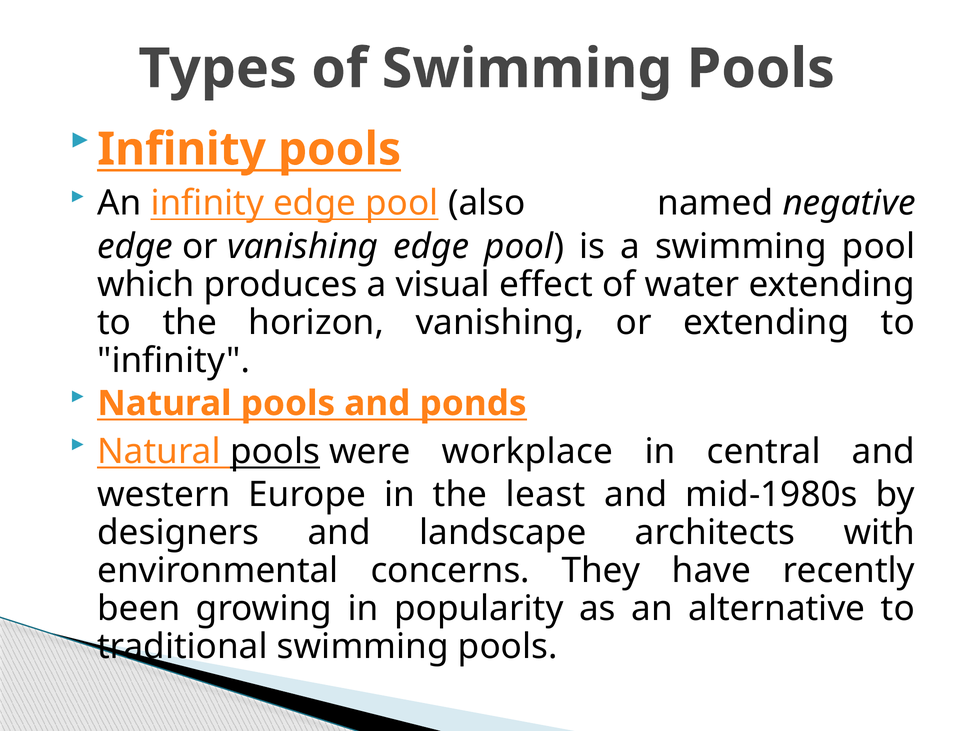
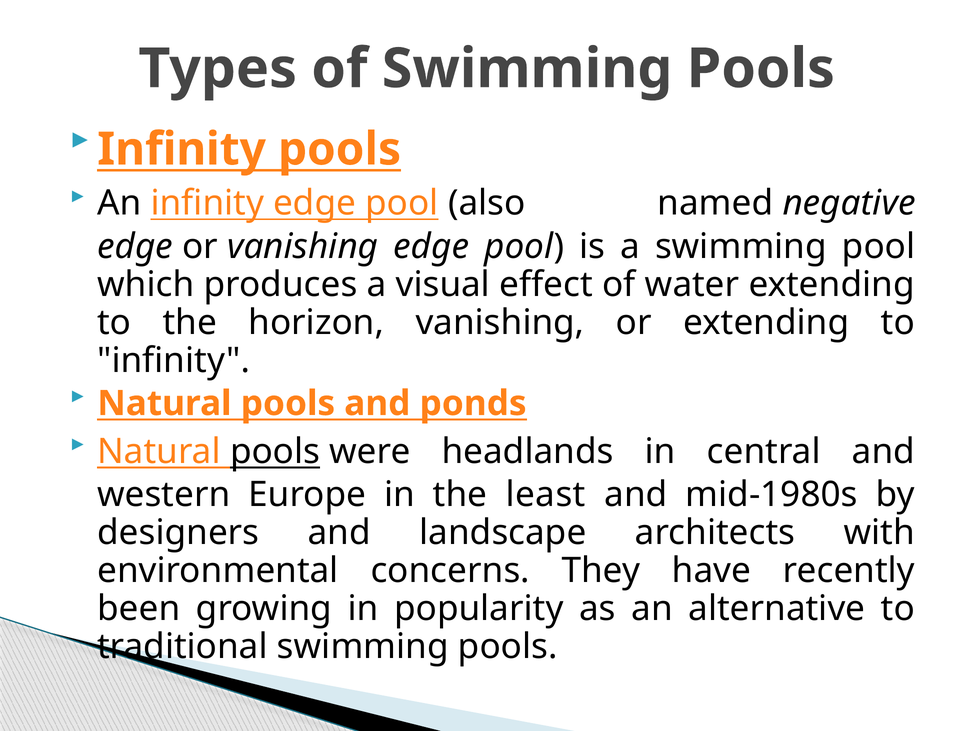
workplace: workplace -> headlands
